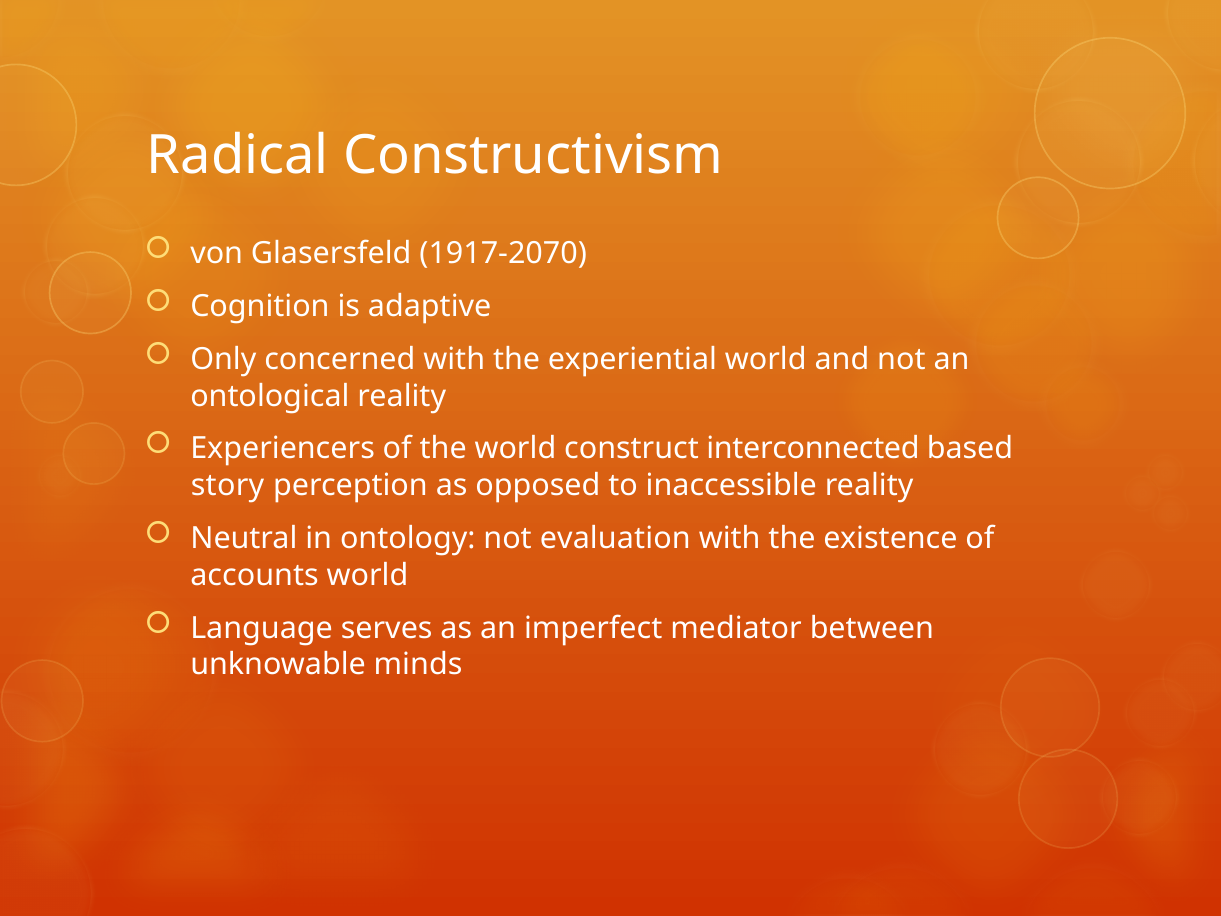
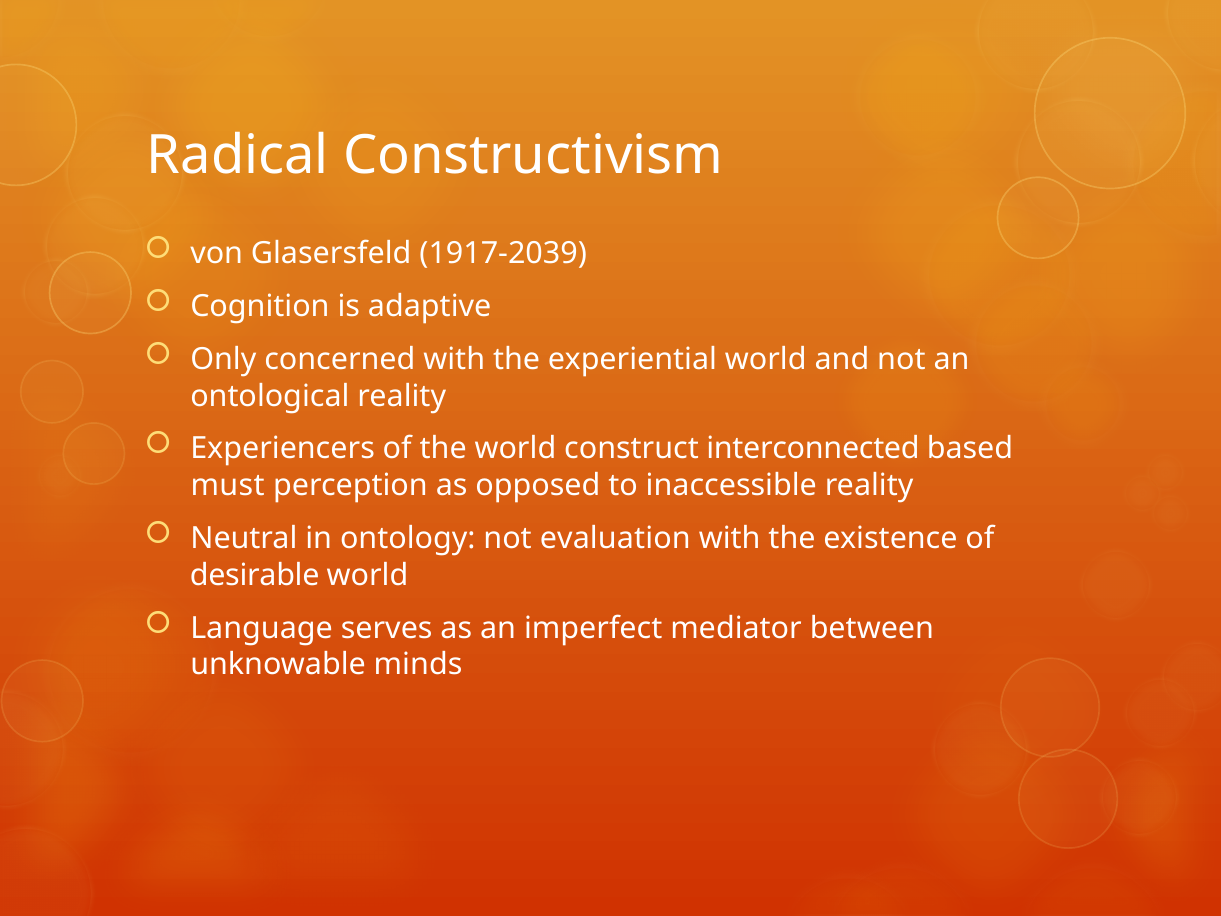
1917-2070: 1917-2070 -> 1917-2039
story: story -> must
accounts: accounts -> desirable
